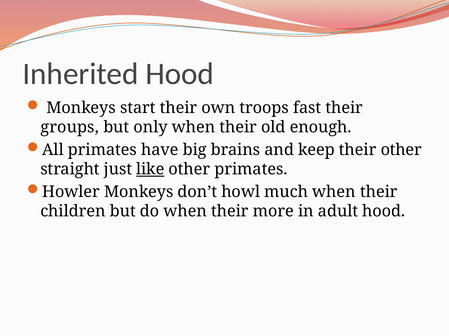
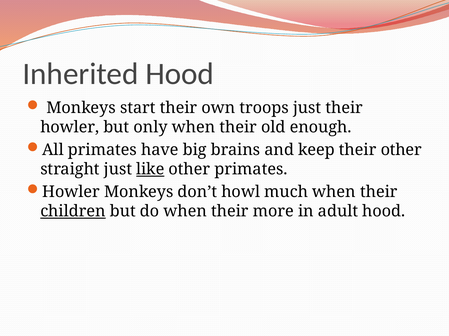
troops fast: fast -> just
groups at (70, 128): groups -> howler
children underline: none -> present
